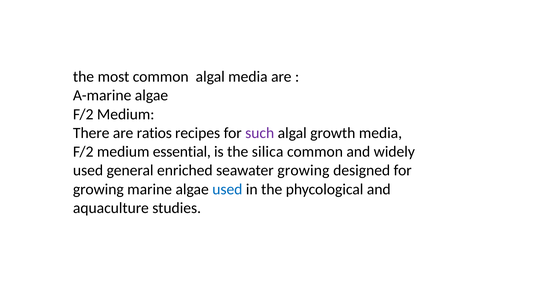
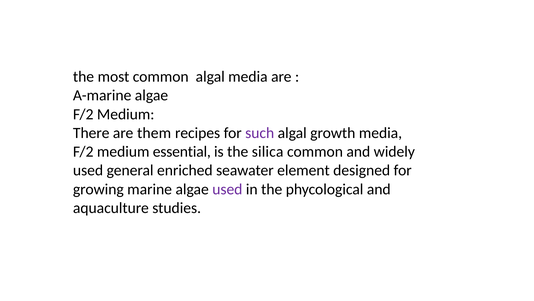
ratios: ratios -> them
seawater growing: growing -> element
used at (227, 189) colour: blue -> purple
